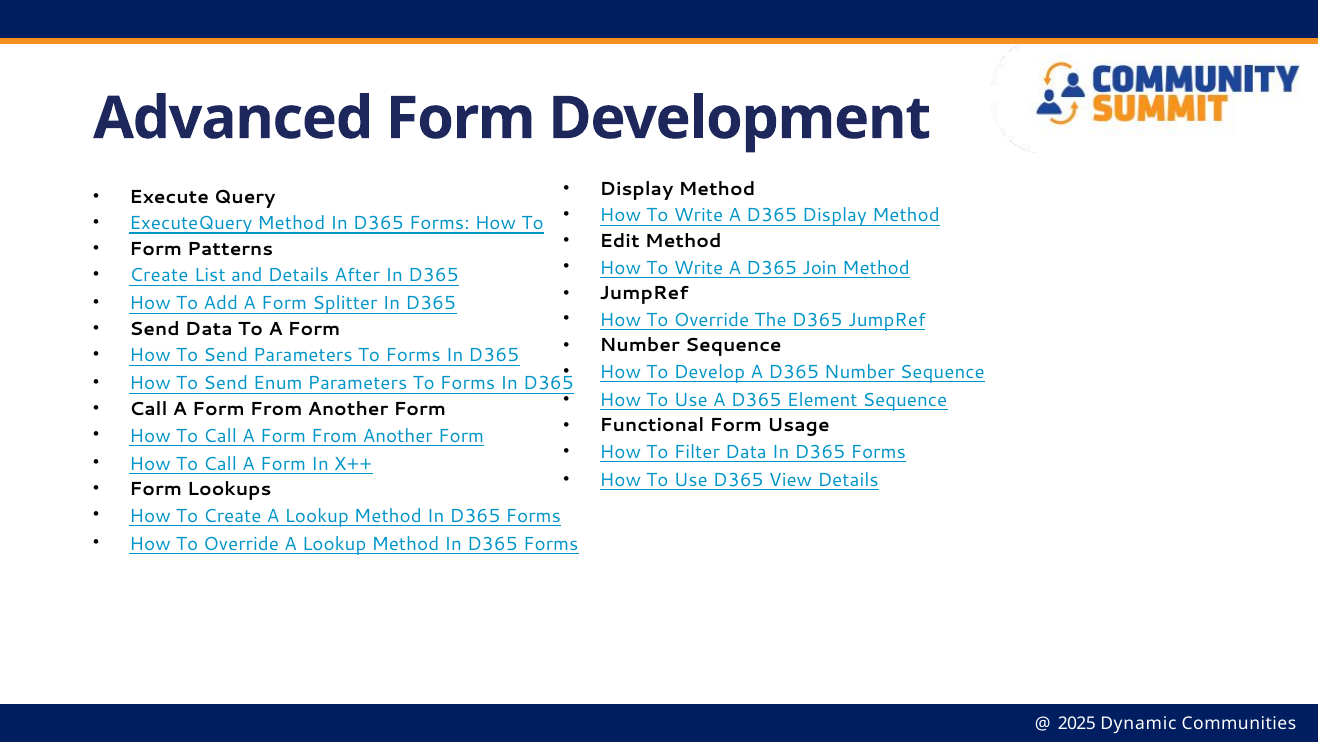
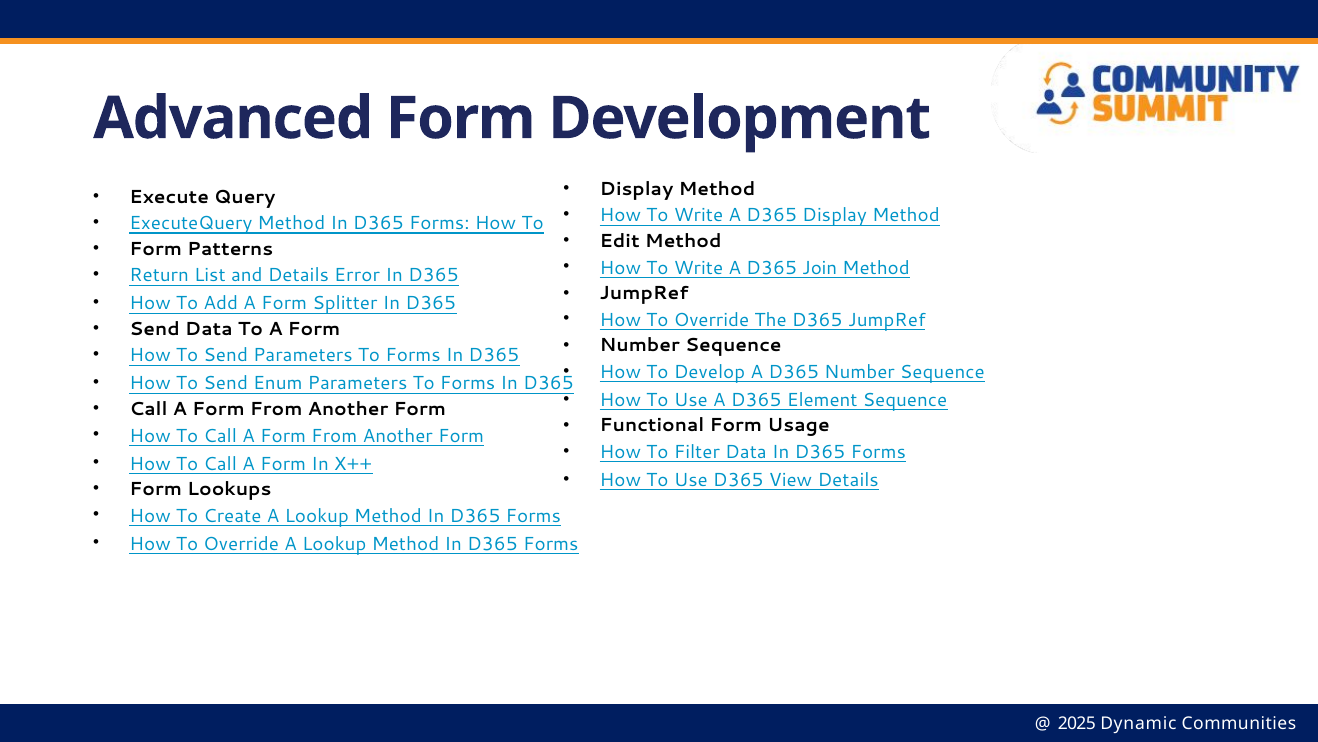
Create at (159, 275): Create -> Return
After: After -> Error
